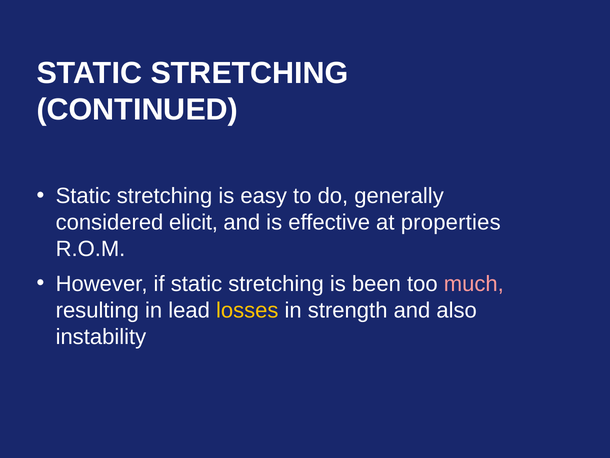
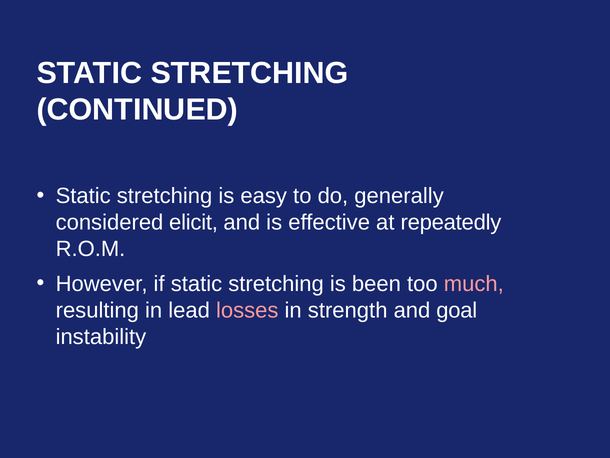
properties: properties -> repeatedly
losses colour: yellow -> pink
also: also -> goal
